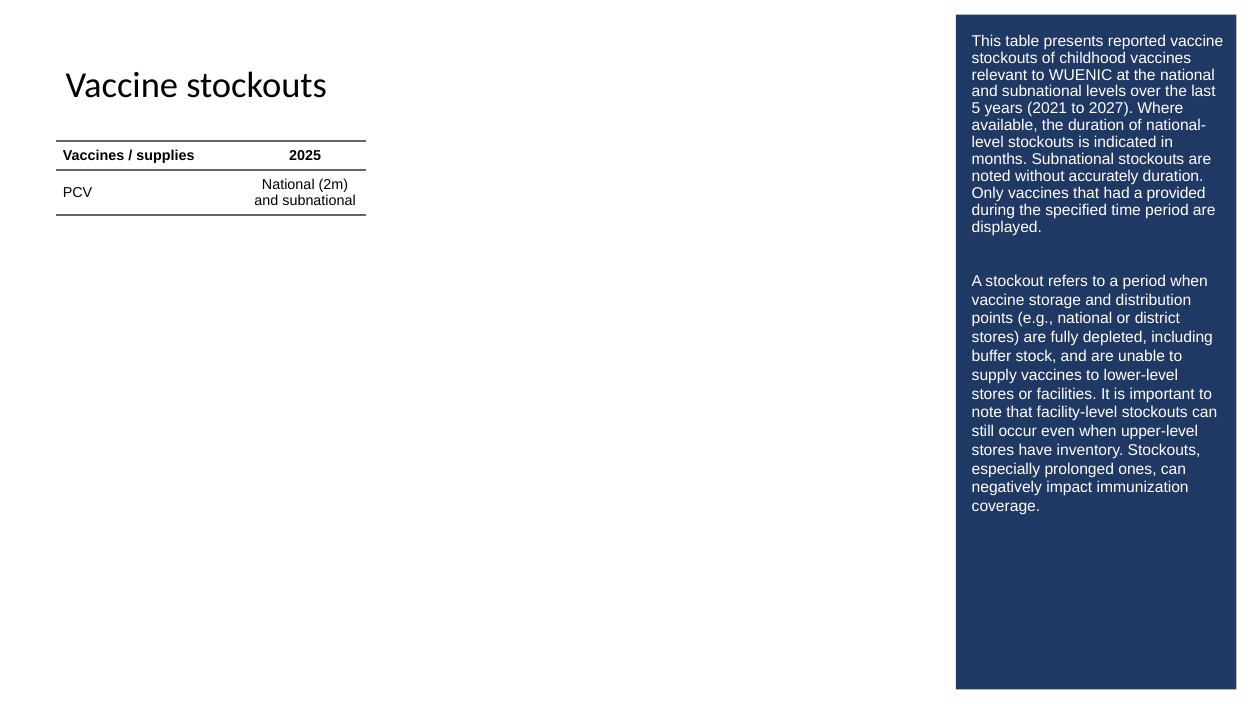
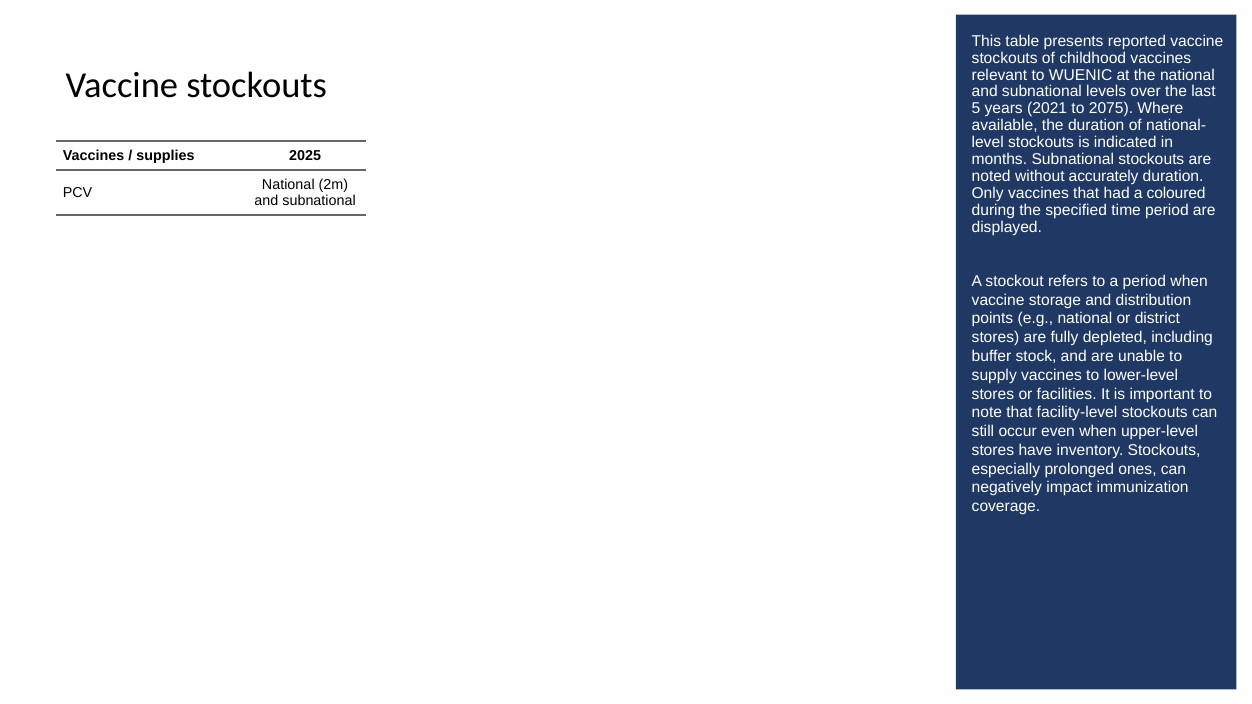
2027: 2027 -> 2075
provided: provided -> coloured
